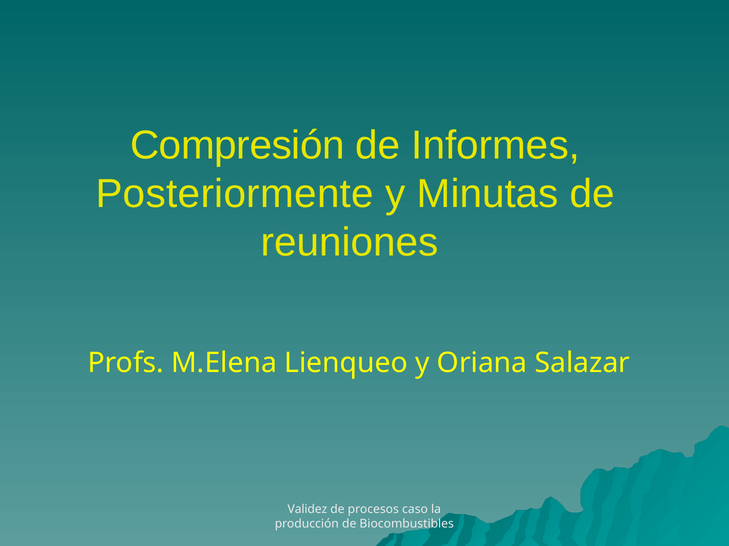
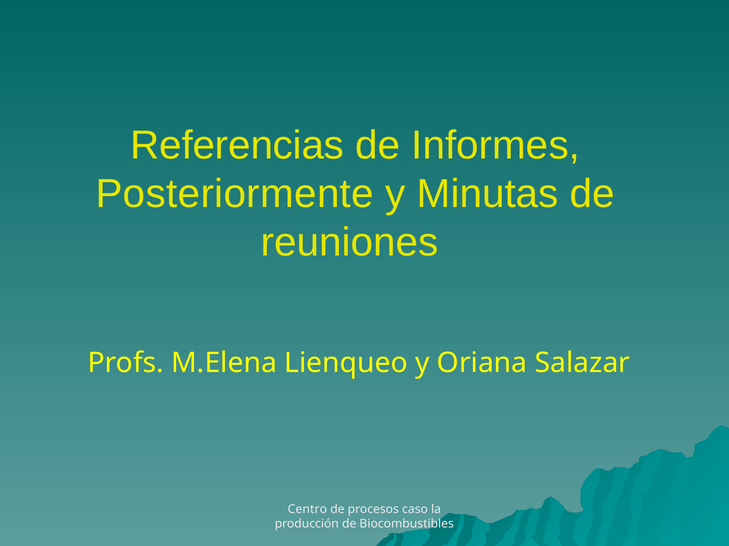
Compresión: Compresión -> Referencias
Validez: Validez -> Centro
